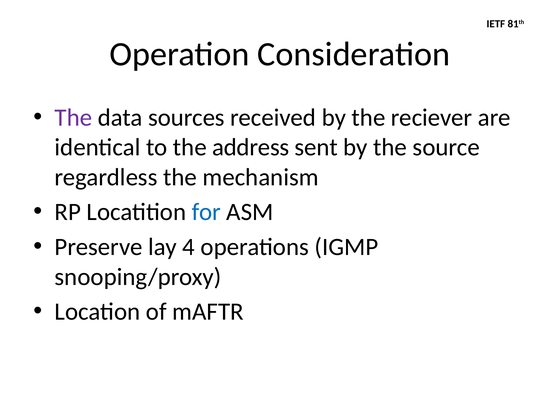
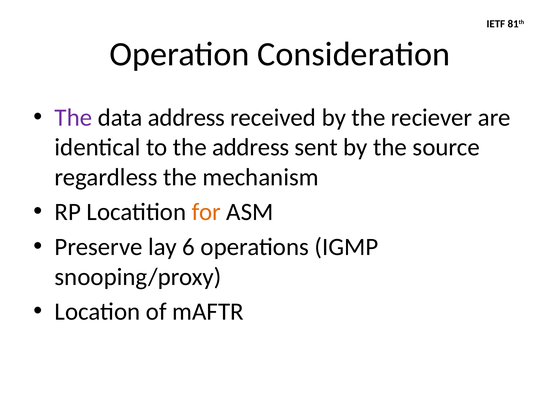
data sources: sources -> address
for colour: blue -> orange
4: 4 -> 6
